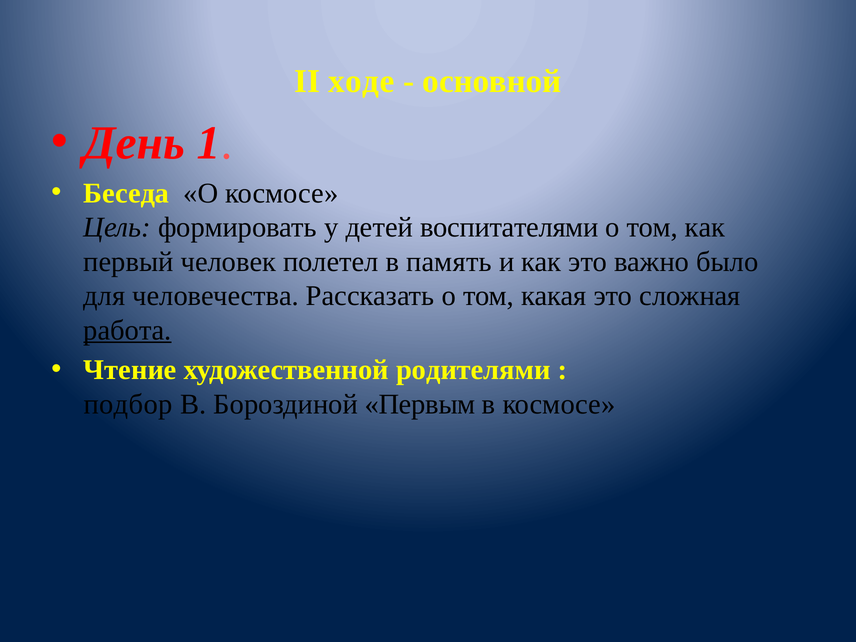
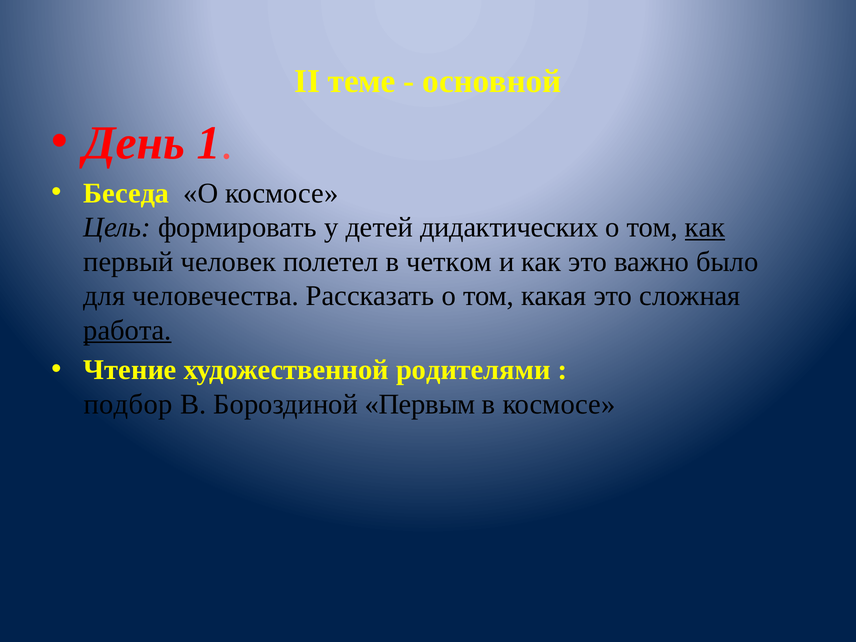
ходе: ходе -> теме
воспитателями: воспитателями -> дидактических
как at (705, 227) underline: none -> present
память: память -> четком
